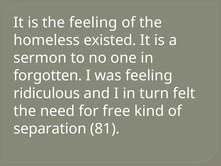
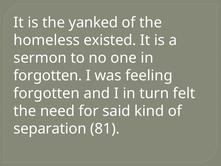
the feeling: feeling -> yanked
ridiculous at (47, 93): ridiculous -> forgotten
free: free -> said
